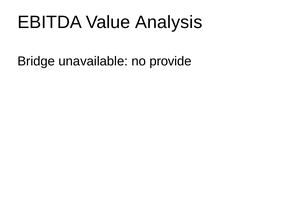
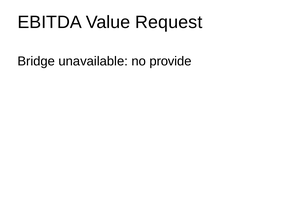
Analysis: Analysis -> Request
